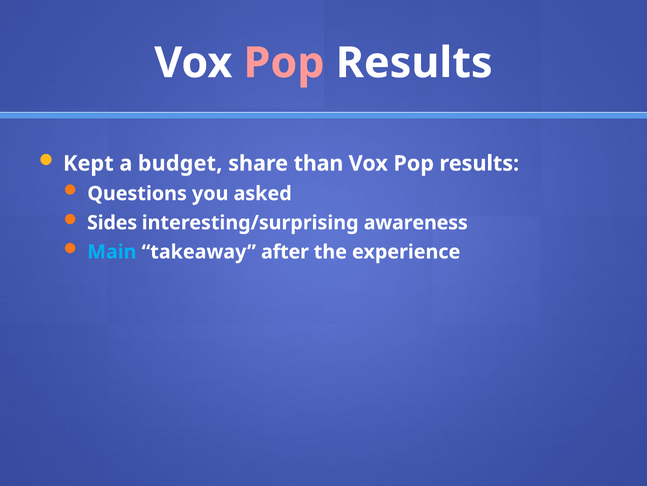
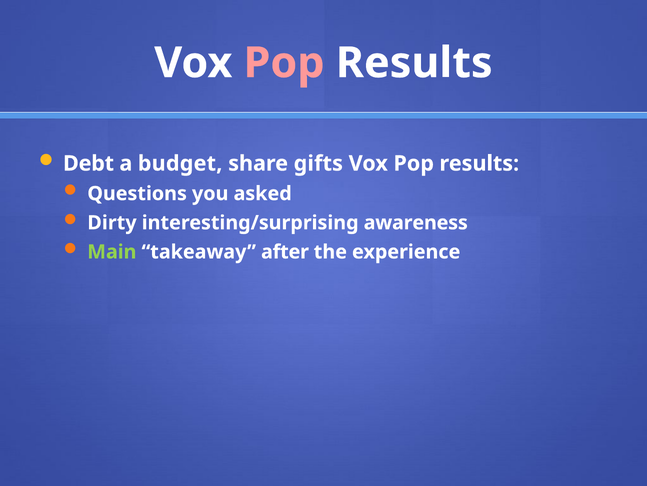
Kept: Kept -> Debt
than: than -> gifts
Sides: Sides -> Dirty
Main colour: light blue -> light green
